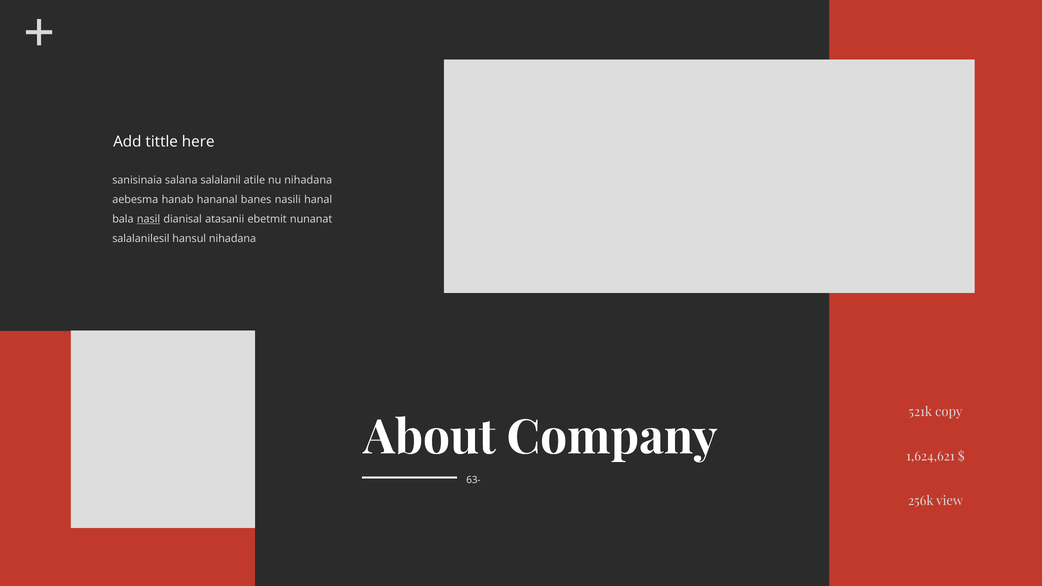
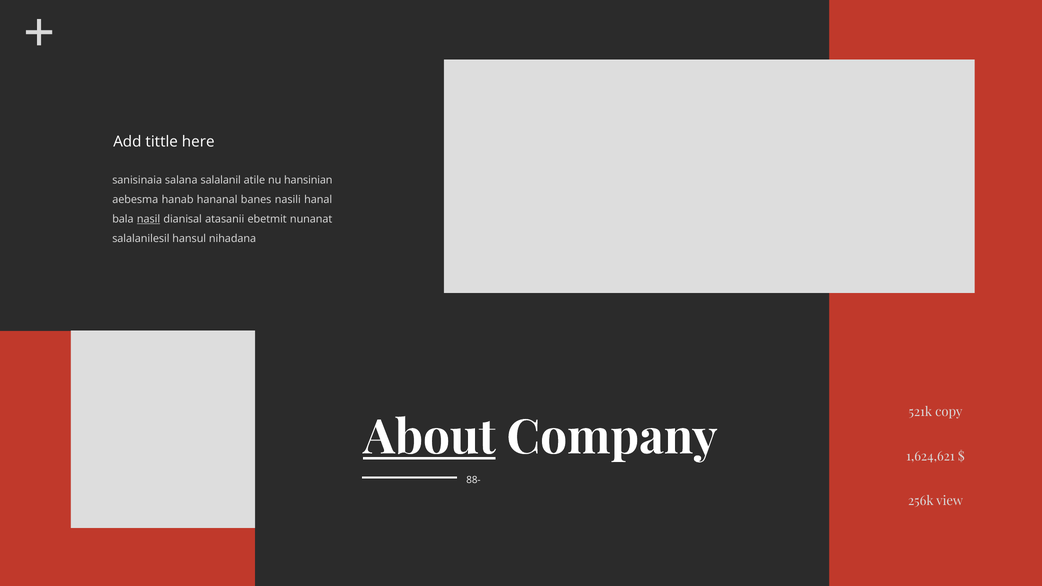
nu nihadana: nihadana -> hansinian
About underline: none -> present
63-: 63- -> 88-
